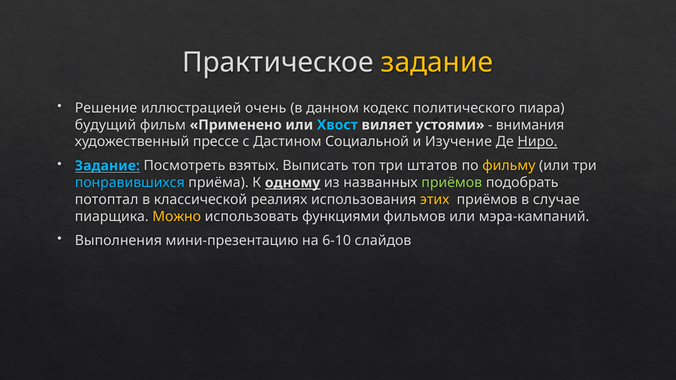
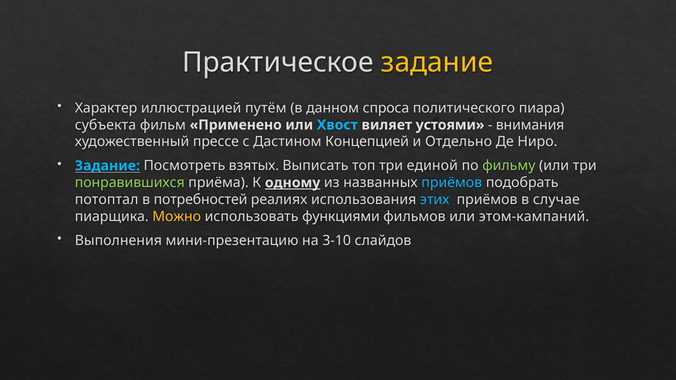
Решение: Решение -> Характер
очень: очень -> путём
кодекс: кодекс -> спроса
будущий: будущий -> субъекта
Социальной: Социальной -> Концепцией
Изучение: Изучение -> Отдельно
Ниро underline: present -> none
штатов: штатов -> единой
фильму colour: yellow -> light green
понравившихся colour: light blue -> light green
приёмов at (452, 183) colour: light green -> light blue
классической: классической -> потребностей
этих colour: yellow -> light blue
мэра-кампаний: мэра-кампаний -> этом-кампаний
6-10: 6-10 -> 3-10
